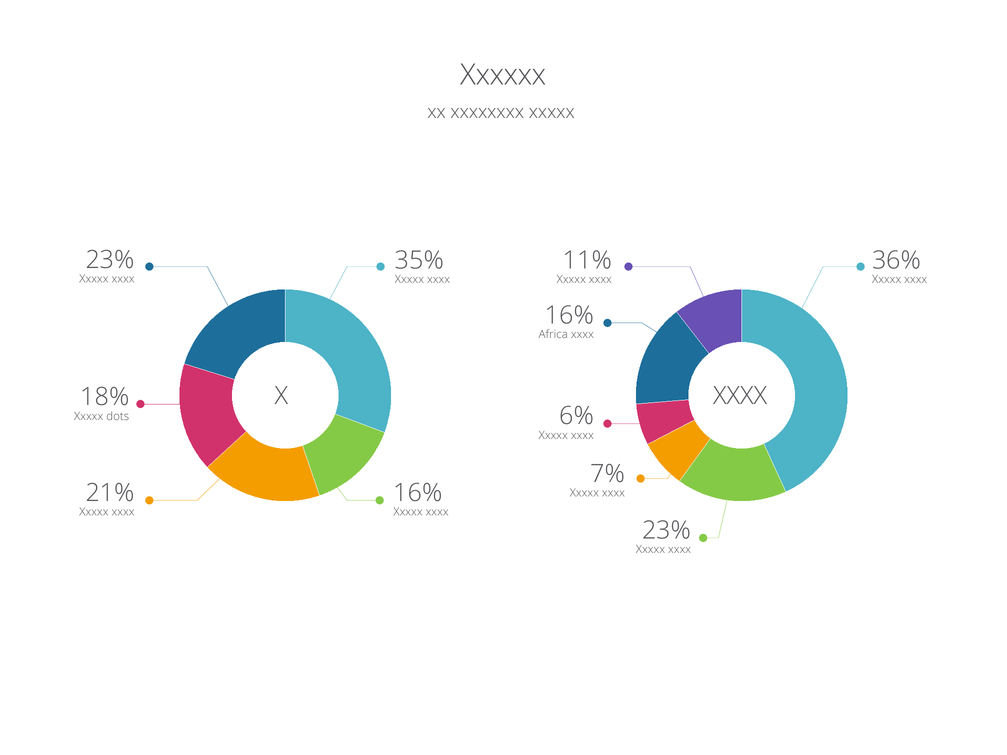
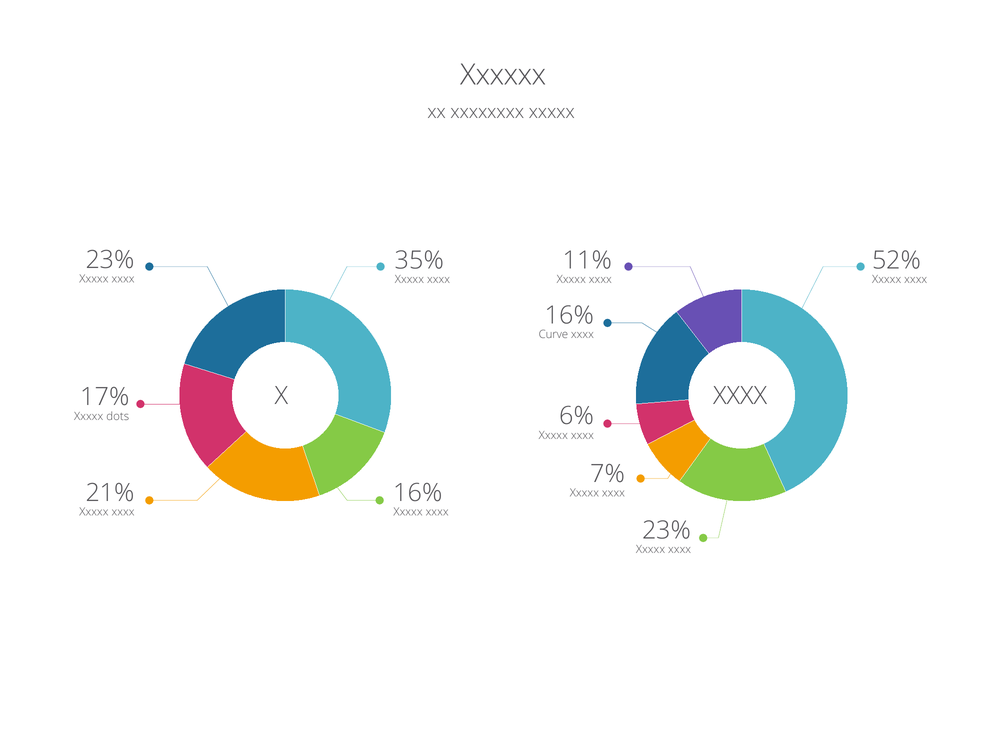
36%: 36% -> 52%
Africa: Africa -> Curve
18%: 18% -> 17%
